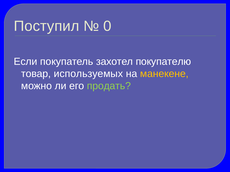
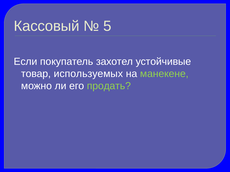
Поступил: Поступил -> Кассовый
0: 0 -> 5
покупателю: покупателю -> устойчивые
манекене colour: yellow -> light green
